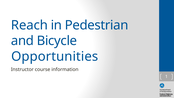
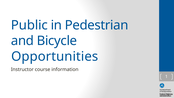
Reach: Reach -> Public
